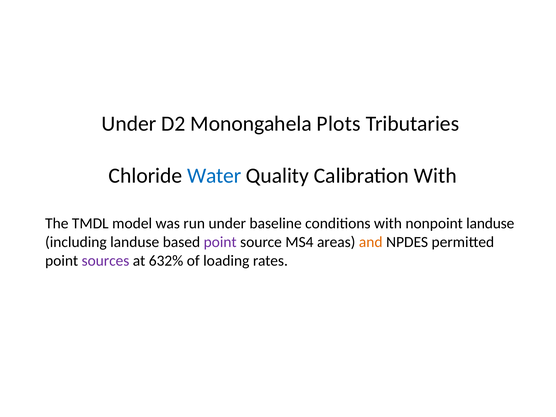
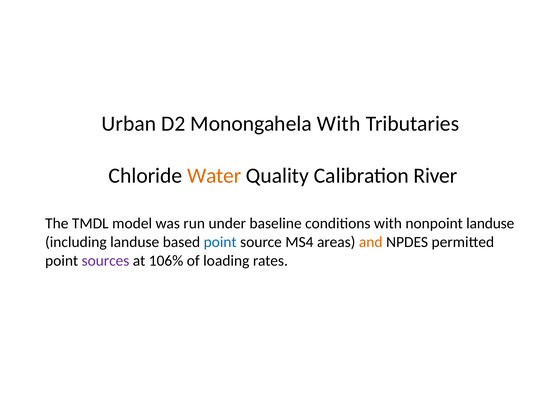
Under at (129, 124): Under -> Urban
Monongahela Plots: Plots -> With
Water colour: blue -> orange
Calibration With: With -> River
point at (220, 242) colour: purple -> blue
632%: 632% -> 106%
